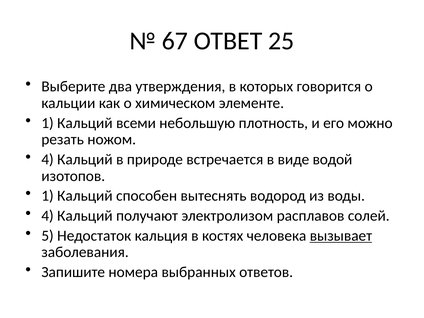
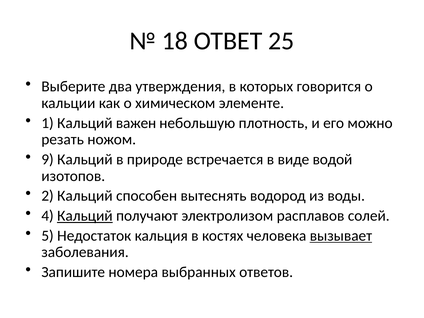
67: 67 -> 18
всеми: всеми -> важен
4 at (48, 159): 4 -> 9
1 at (48, 196): 1 -> 2
Кальций at (85, 216) underline: none -> present
